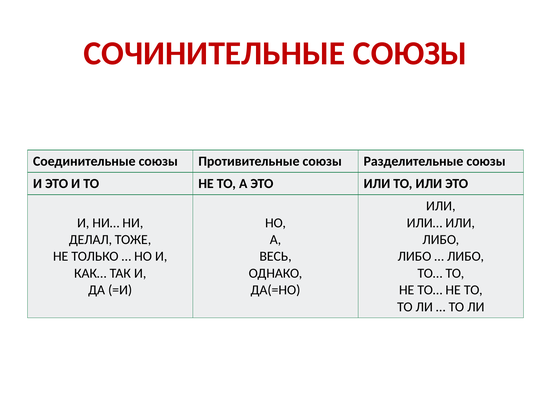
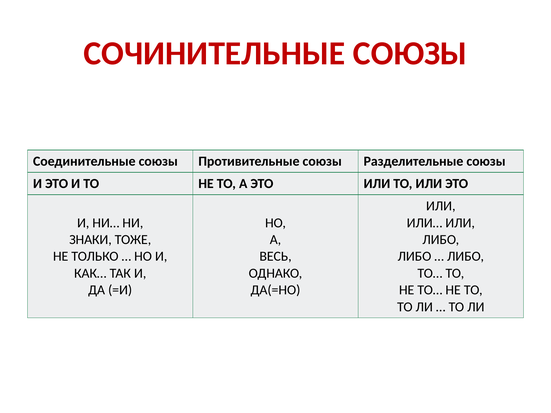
ДЕЛАЛ: ДЕЛАЛ -> ЗНАКИ
